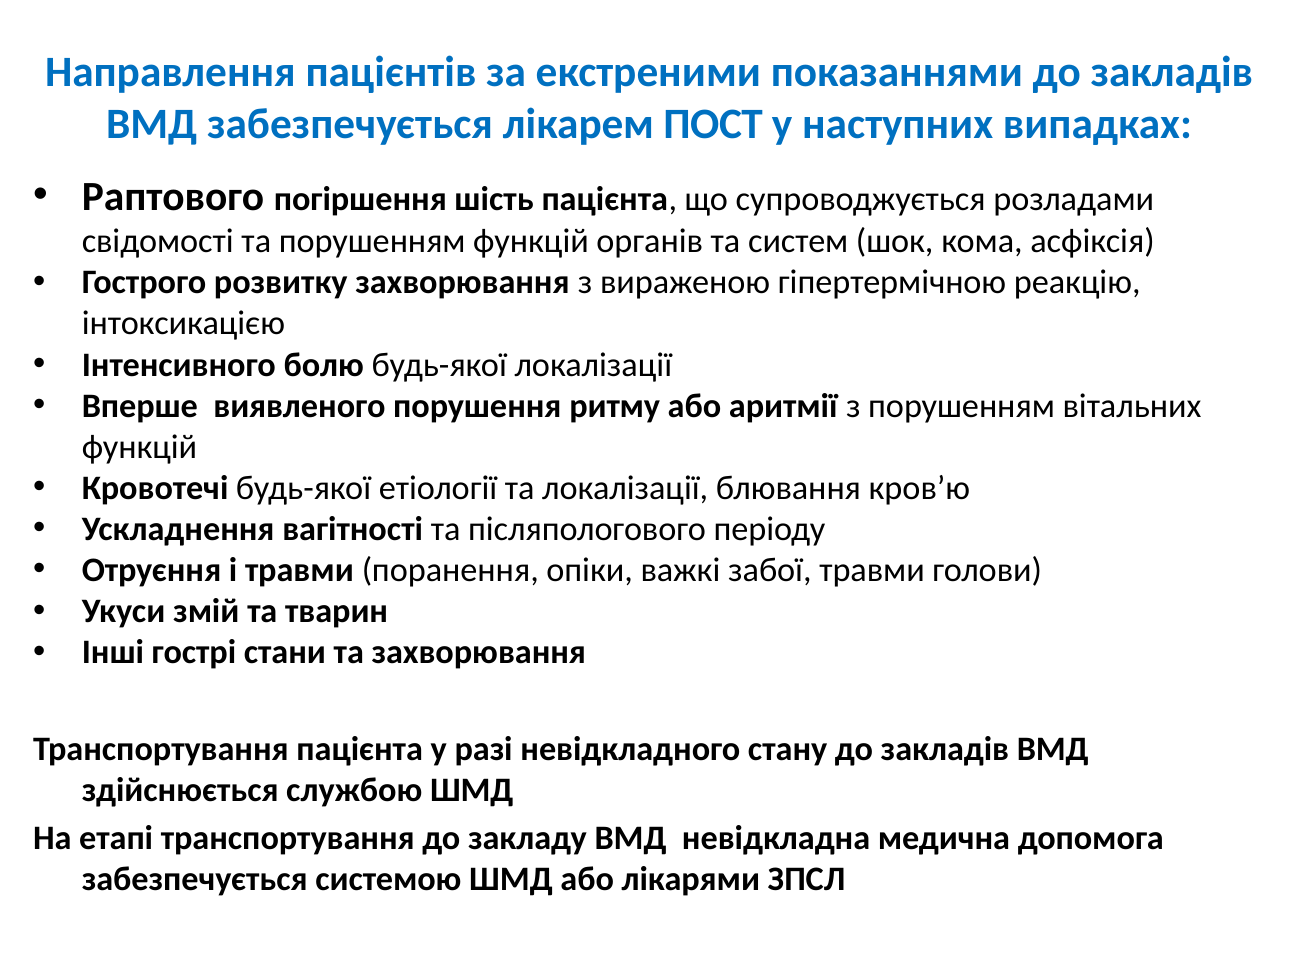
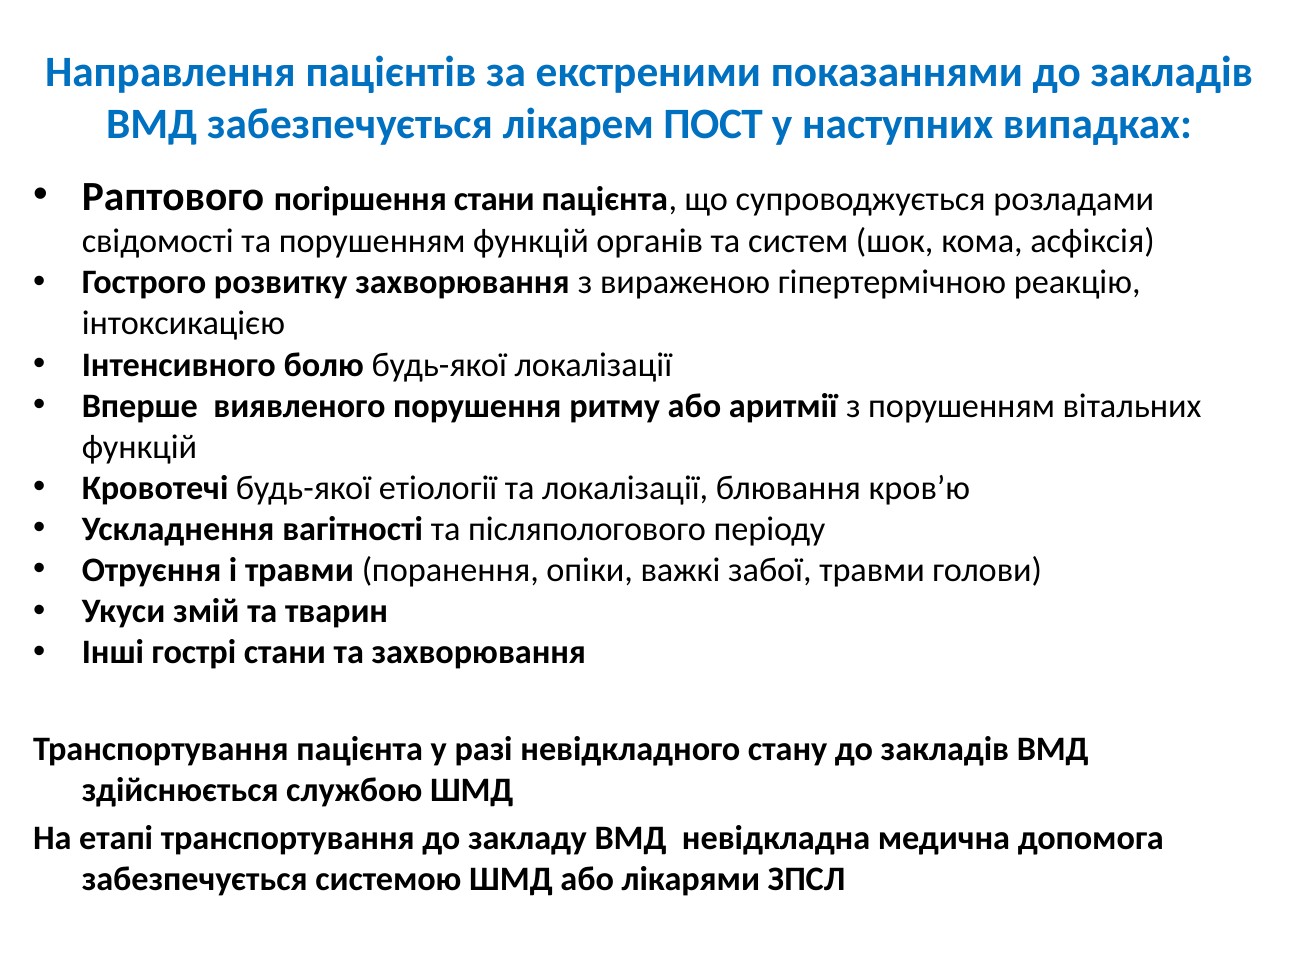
погіршення шість: шість -> стани
